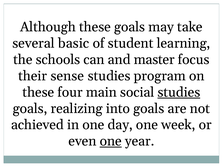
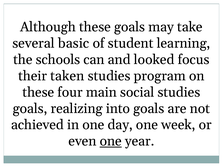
master: master -> looked
sense: sense -> taken
studies at (179, 92) underline: present -> none
